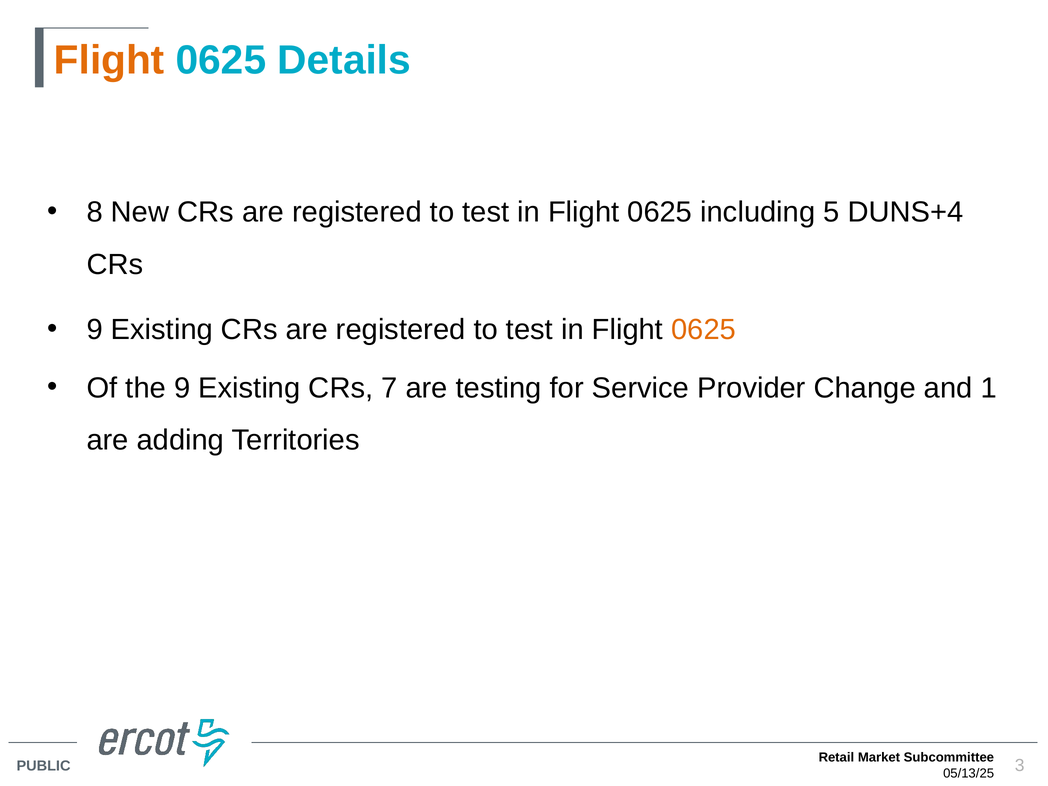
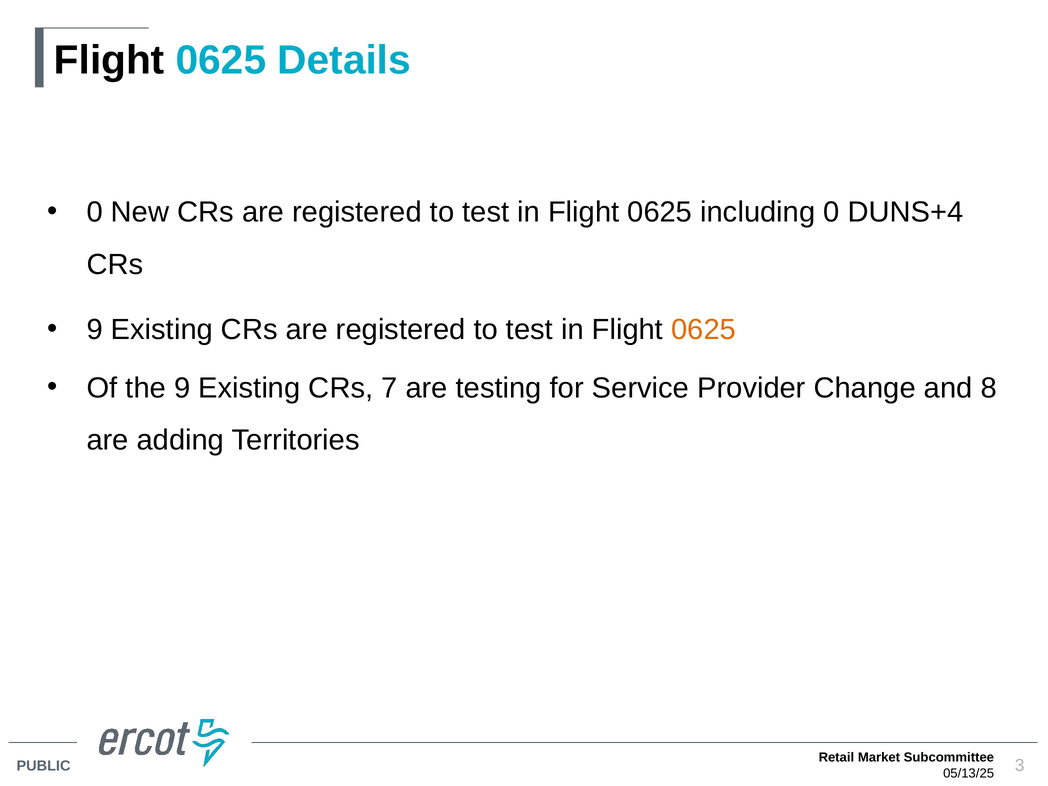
Flight at (109, 60) colour: orange -> black
8 at (95, 212): 8 -> 0
including 5: 5 -> 0
1: 1 -> 8
